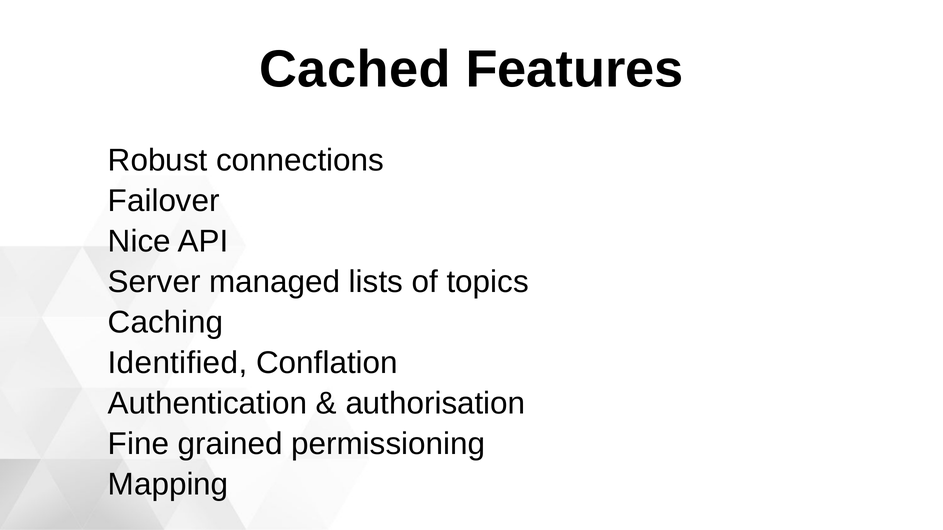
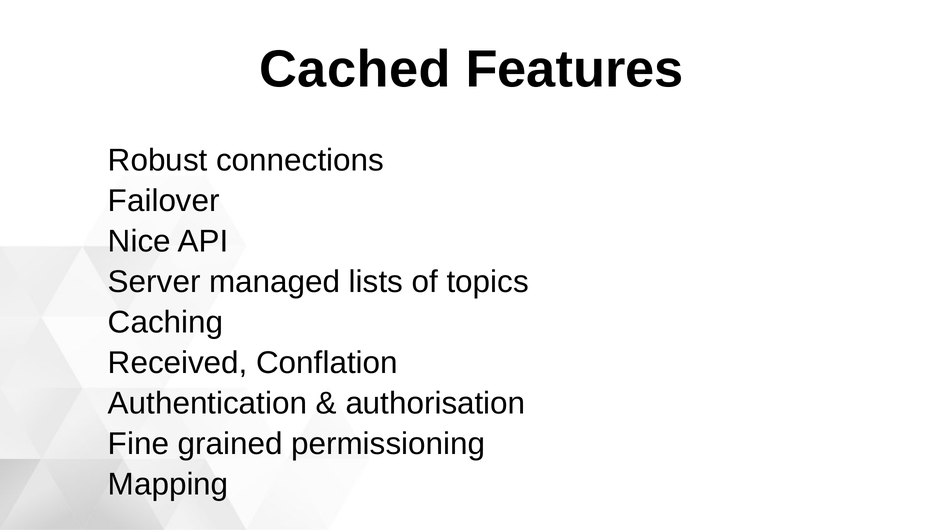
Identified: Identified -> Received
